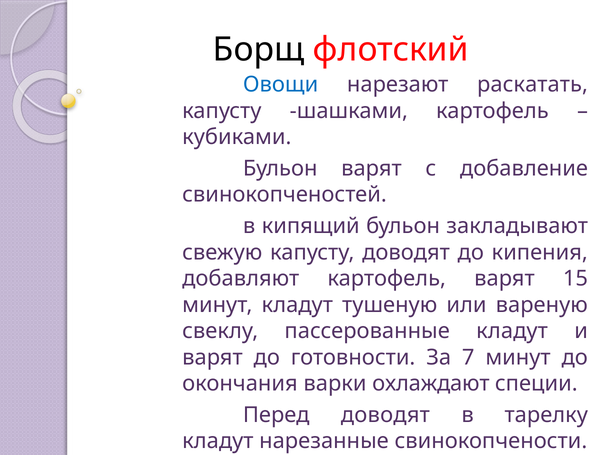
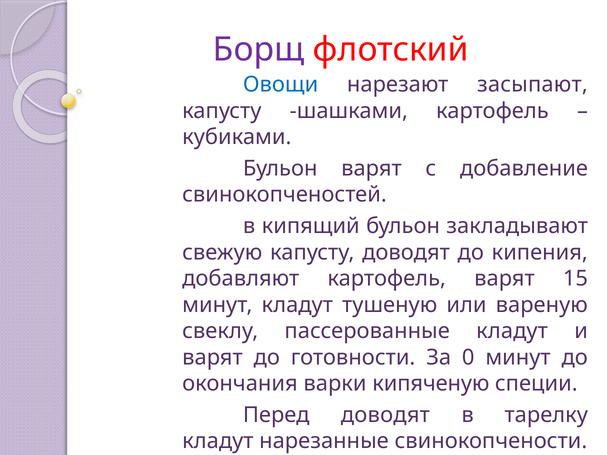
Борщ colour: black -> purple
раскатать: раскатать -> засыпают
7: 7 -> 0
охлаждают: охлаждают -> кипяченую
